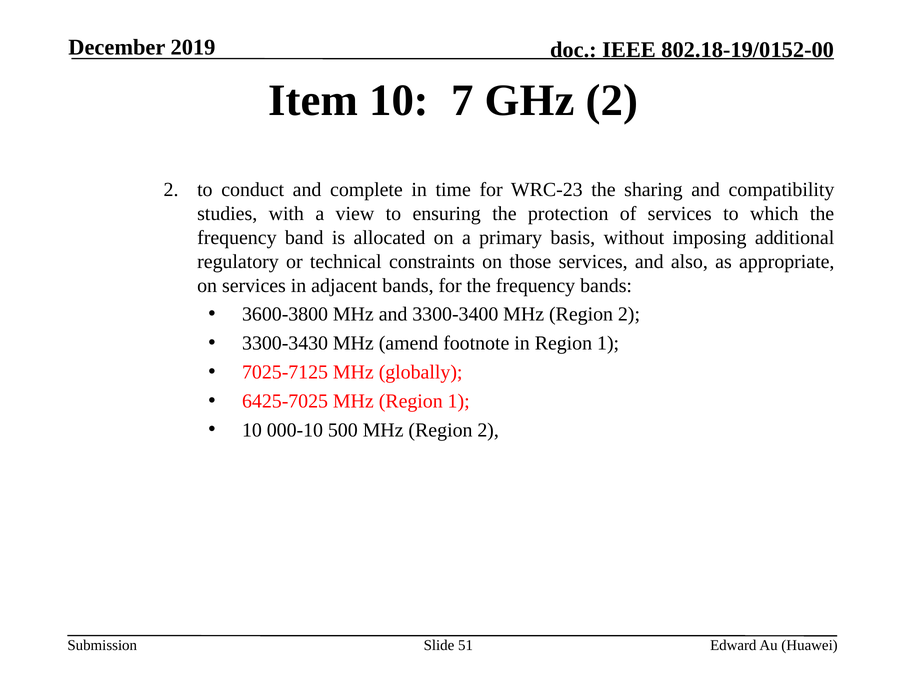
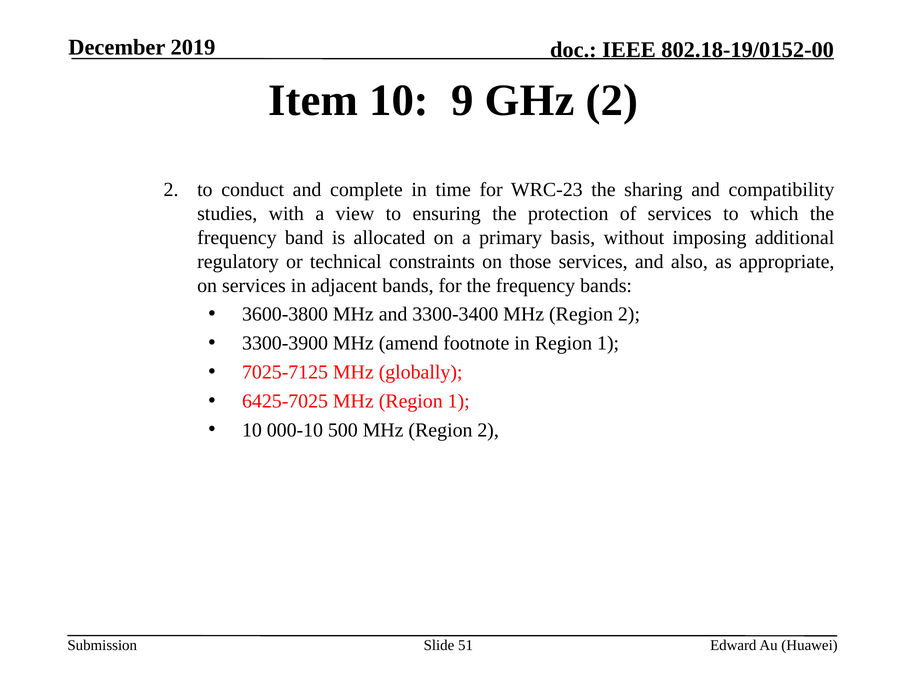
7: 7 -> 9
3300-3430: 3300-3430 -> 3300-3900
